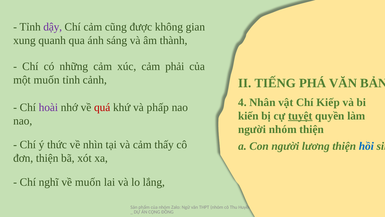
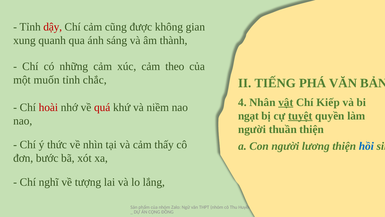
dậy colour: purple -> red
phải: phải -> theo
cảnh: cảnh -> chắc
vật underline: none -> present
hoài colour: purple -> red
phấp: phấp -> niềm
kiến: kiến -> ngạt
người nhóm: nhóm -> thuần
đơn thiện: thiện -> bước
về muốn: muốn -> tượng
